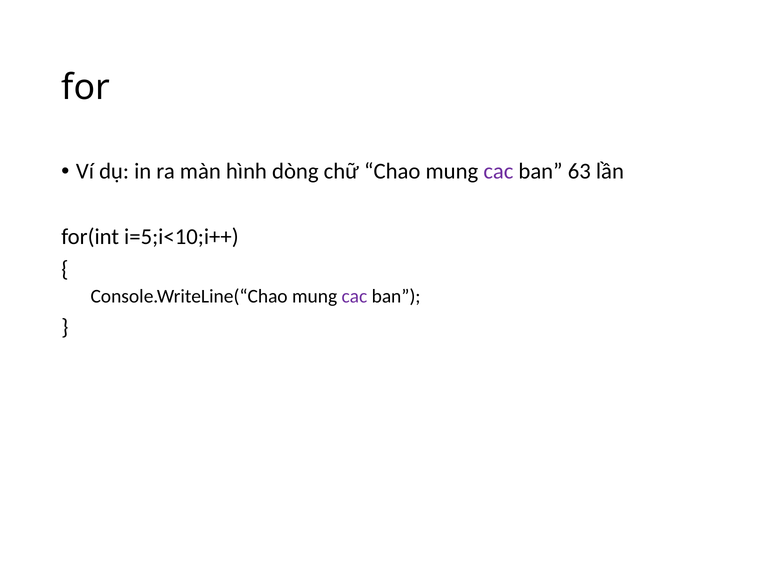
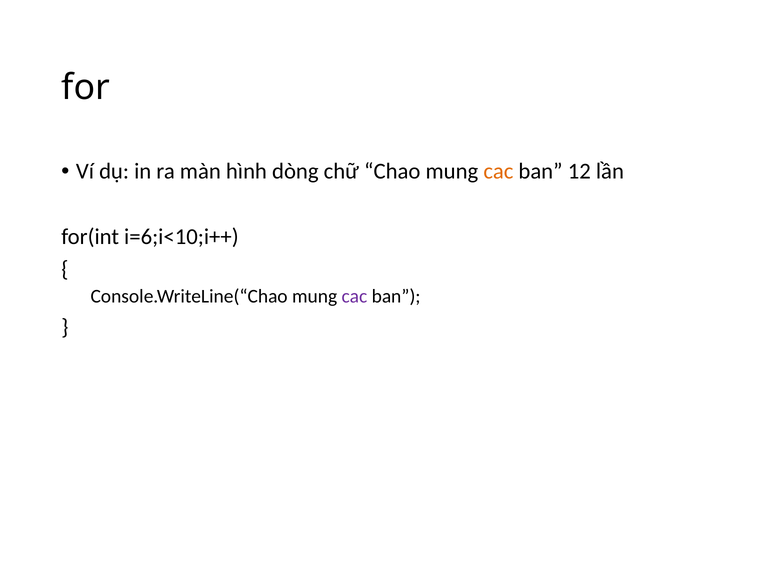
cac at (498, 172) colour: purple -> orange
63: 63 -> 12
i=5;i<10;i++: i=5;i<10;i++ -> i=6;i<10;i++
